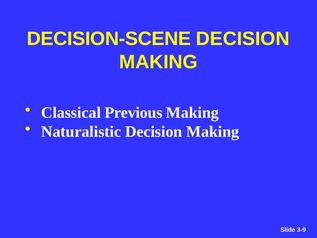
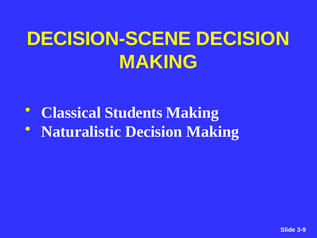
Previous: Previous -> Students
